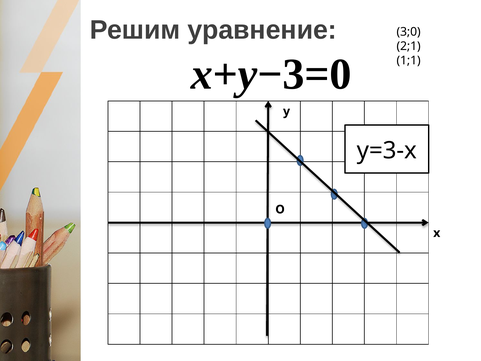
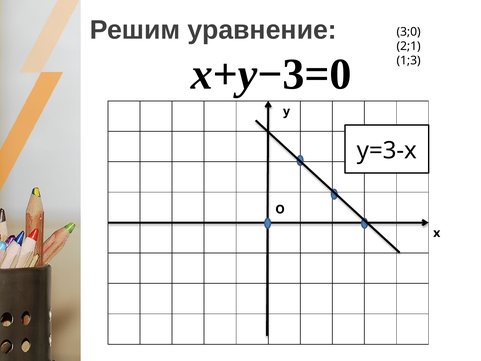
1;1: 1;1 -> 1;3
